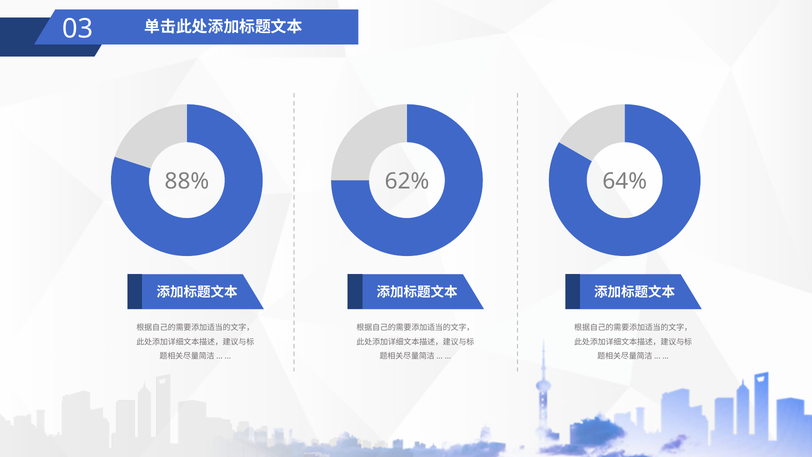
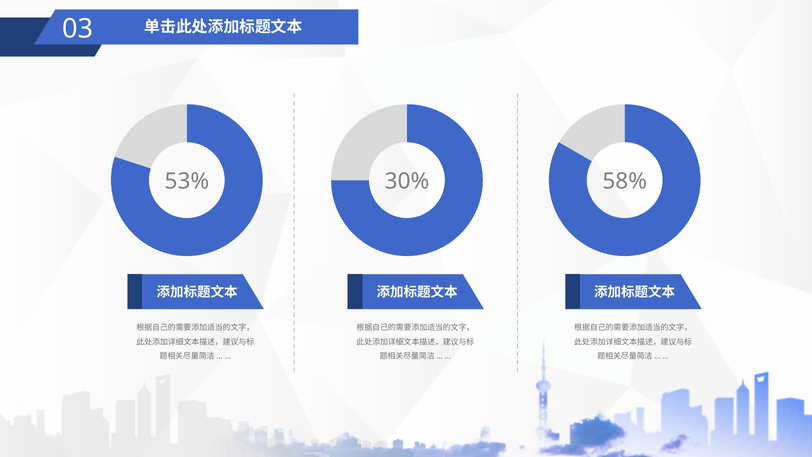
88%: 88% -> 53%
62%: 62% -> 30%
64%: 64% -> 58%
